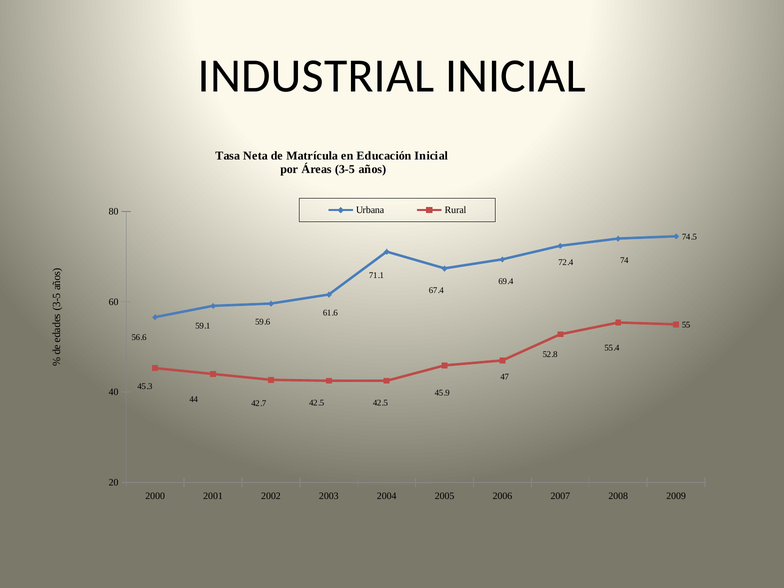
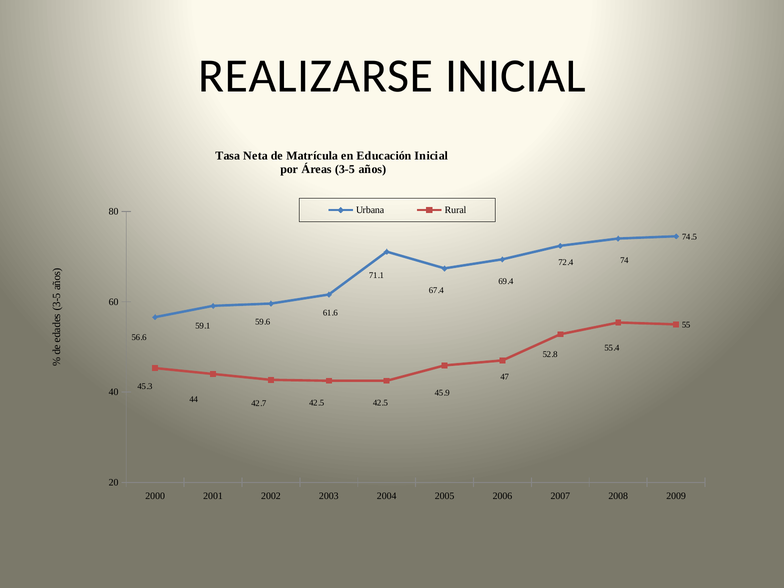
INDUSTRIAL: INDUSTRIAL -> REALIZARSE
